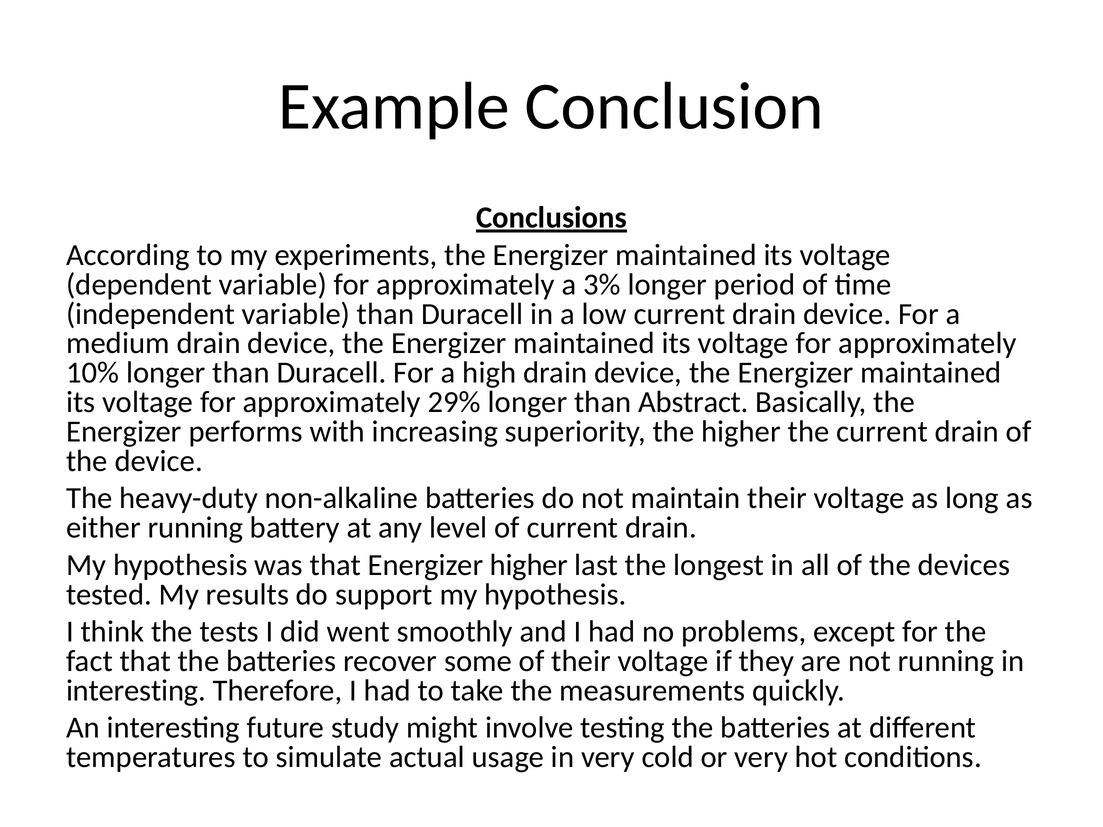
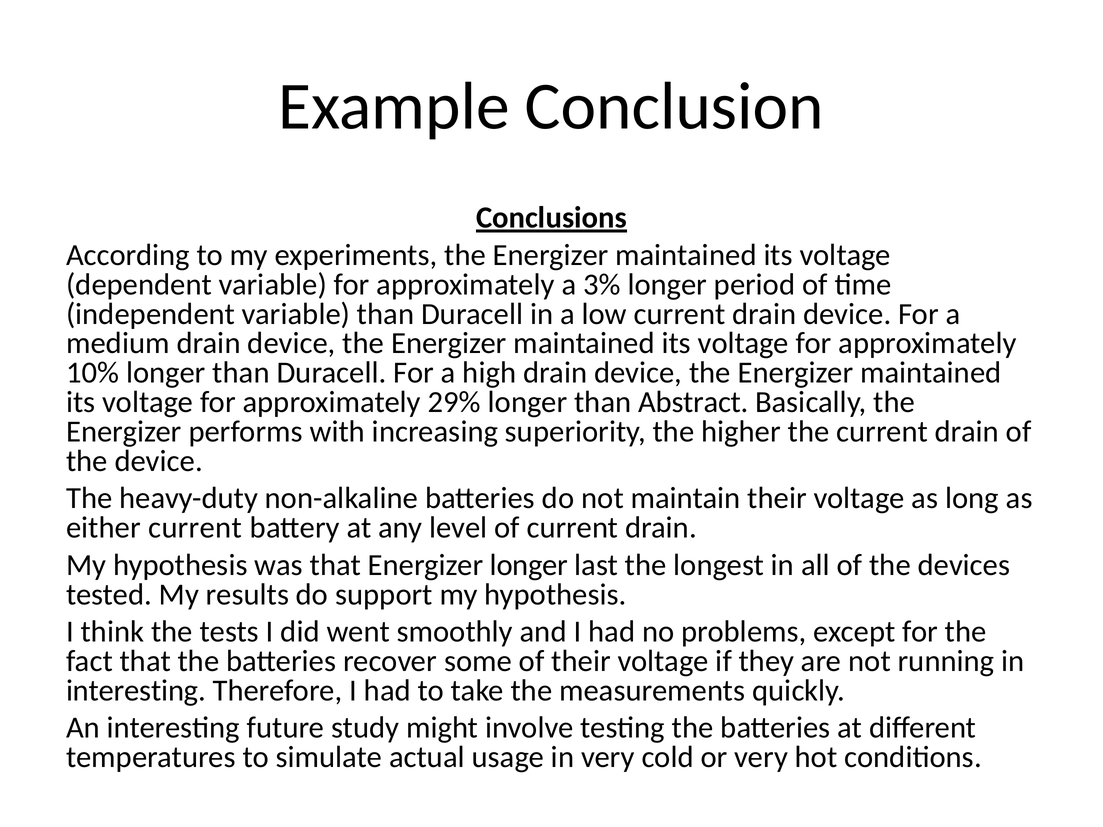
either running: running -> current
Energizer higher: higher -> longer
